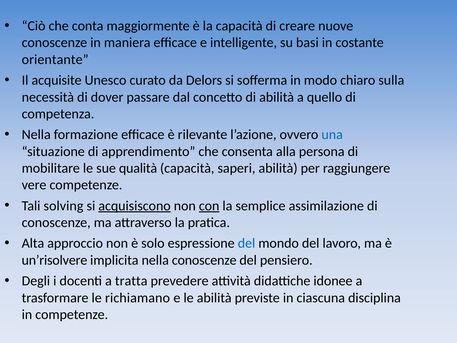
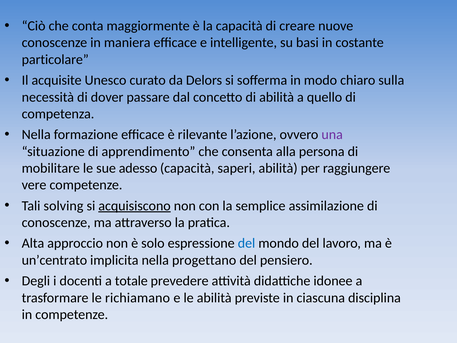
orientante: orientante -> particolare
una colour: blue -> purple
qualità: qualità -> adesso
con underline: present -> none
un’risolvere: un’risolvere -> un’centrato
nella conoscenze: conoscenze -> progettano
tratta: tratta -> totale
